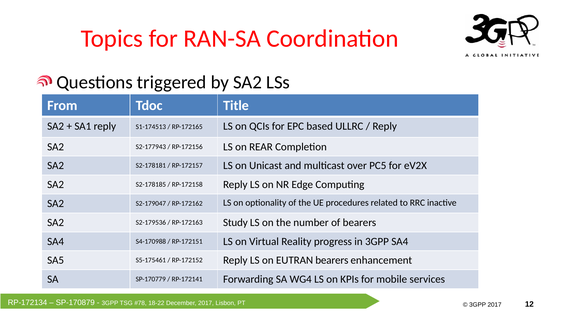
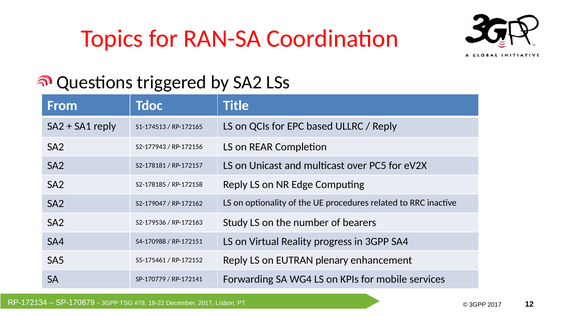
EUTRAN bearers: bearers -> plenary
